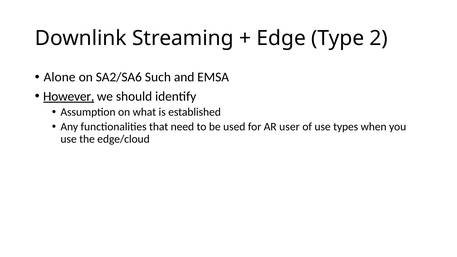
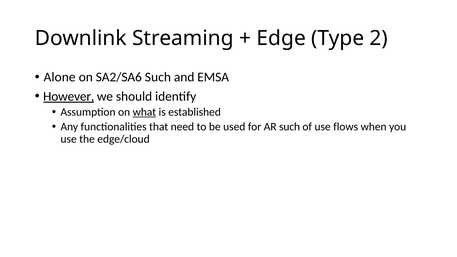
what underline: none -> present
AR user: user -> such
types: types -> flows
